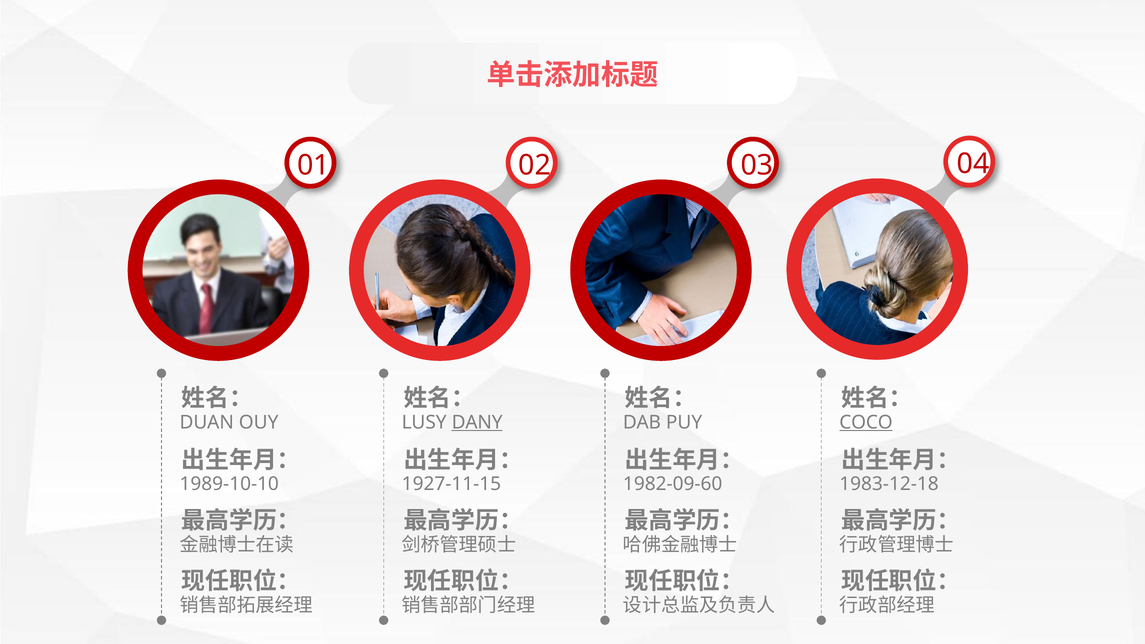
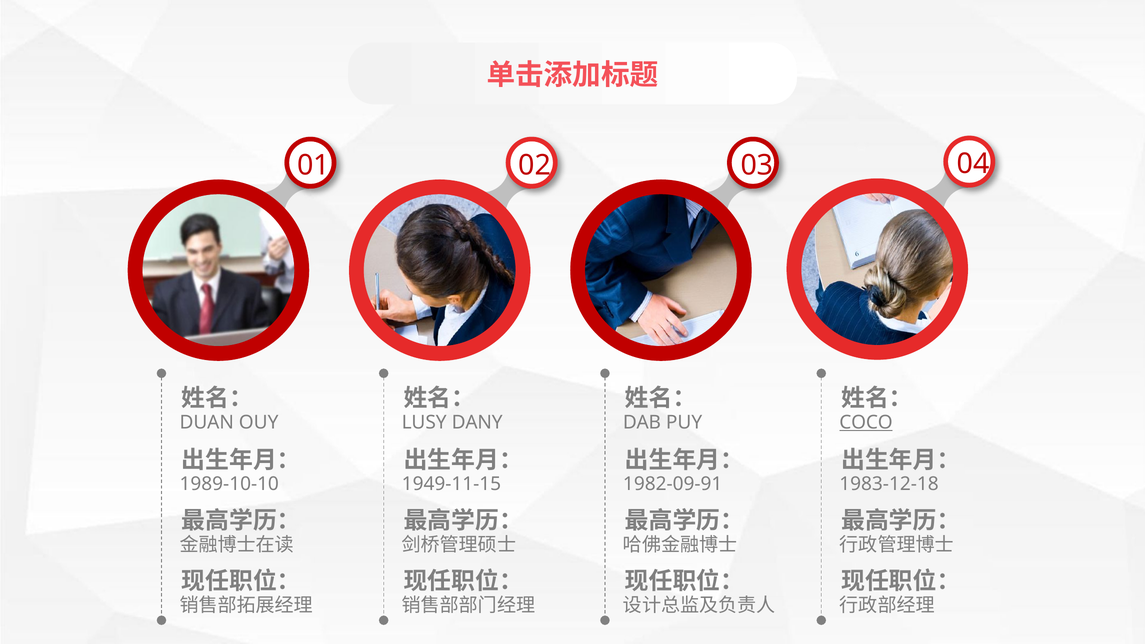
DANY underline: present -> none
1927-11-15: 1927-11-15 -> 1949-11-15
1982-09-60: 1982-09-60 -> 1982-09-91
